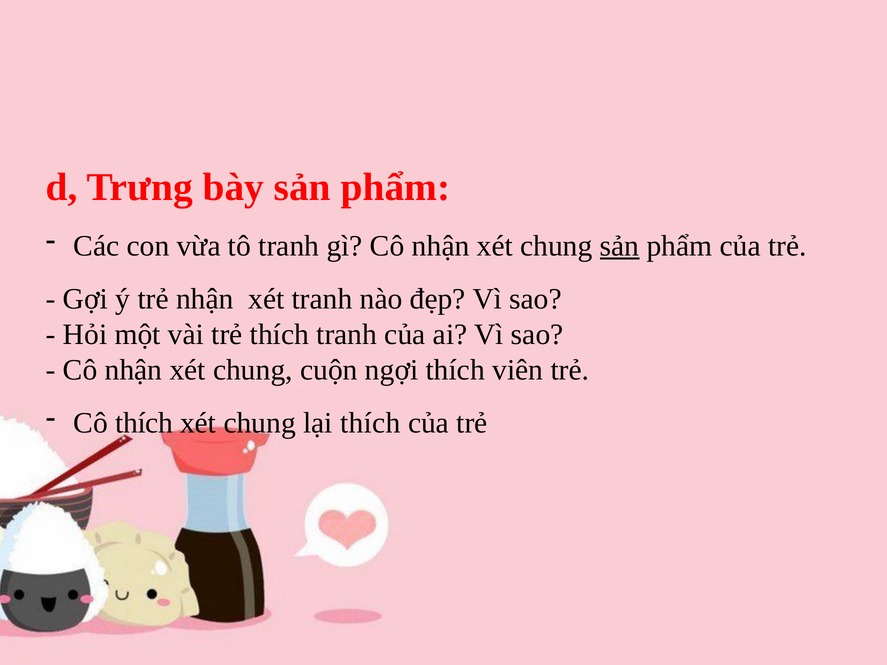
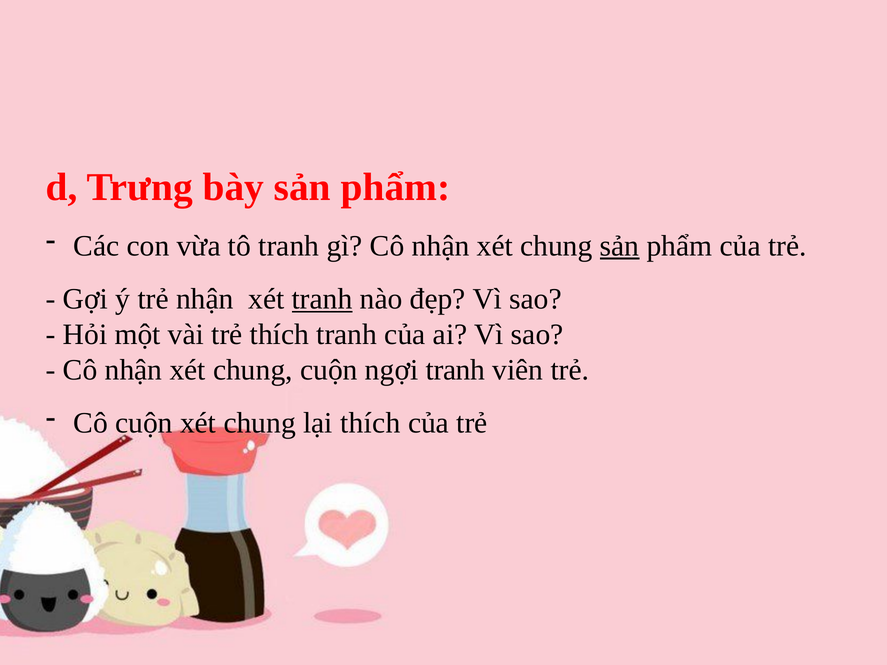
tranh at (322, 299) underline: none -> present
ngợi thích: thích -> tranh
Cô thích: thích -> cuộn
